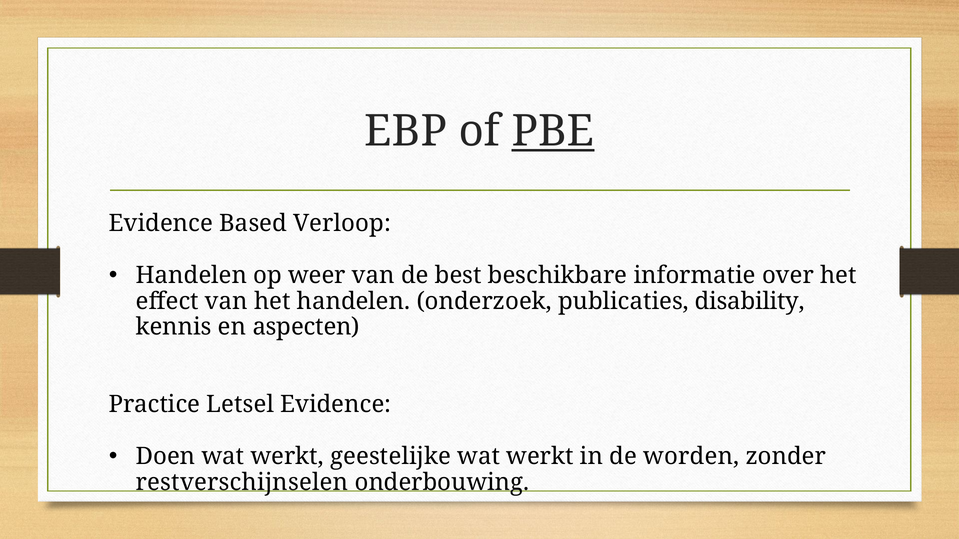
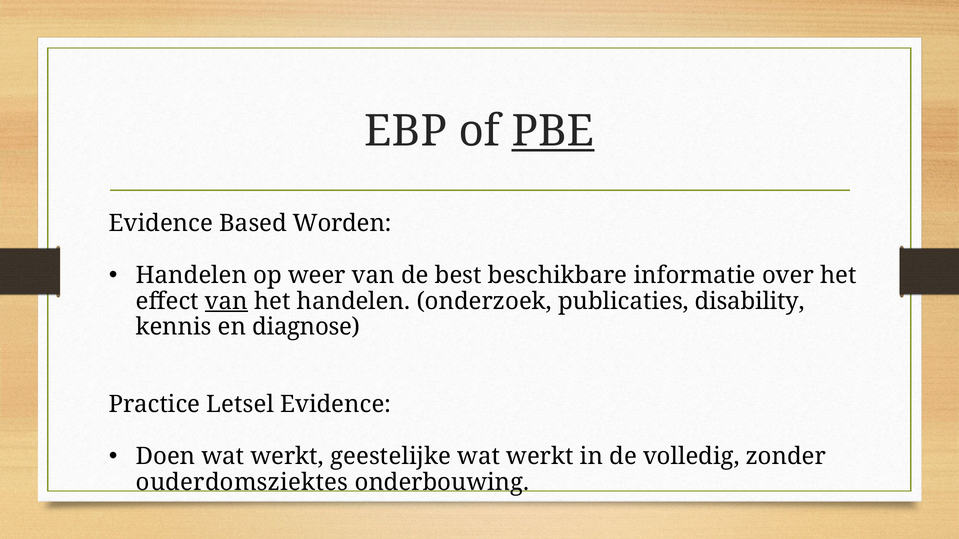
Verloop: Verloop -> Worden
van at (226, 301) underline: none -> present
aspecten: aspecten -> diagnose
worden: worden -> volledig
restverschijnselen: restverschijnselen -> ouderdomsziektes
